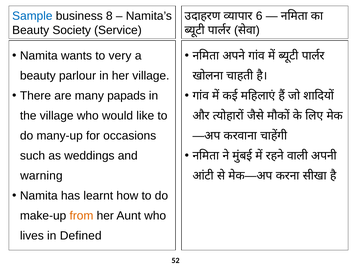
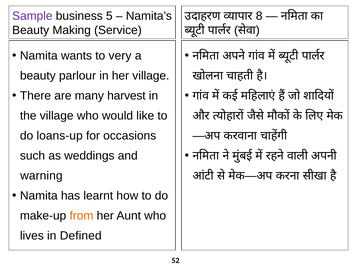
Sample colour: blue -> purple
8: 8 -> 5
6: 6 -> 8
Society: Society -> Making
papads: papads -> harvest
many-up: many-up -> loans-up
